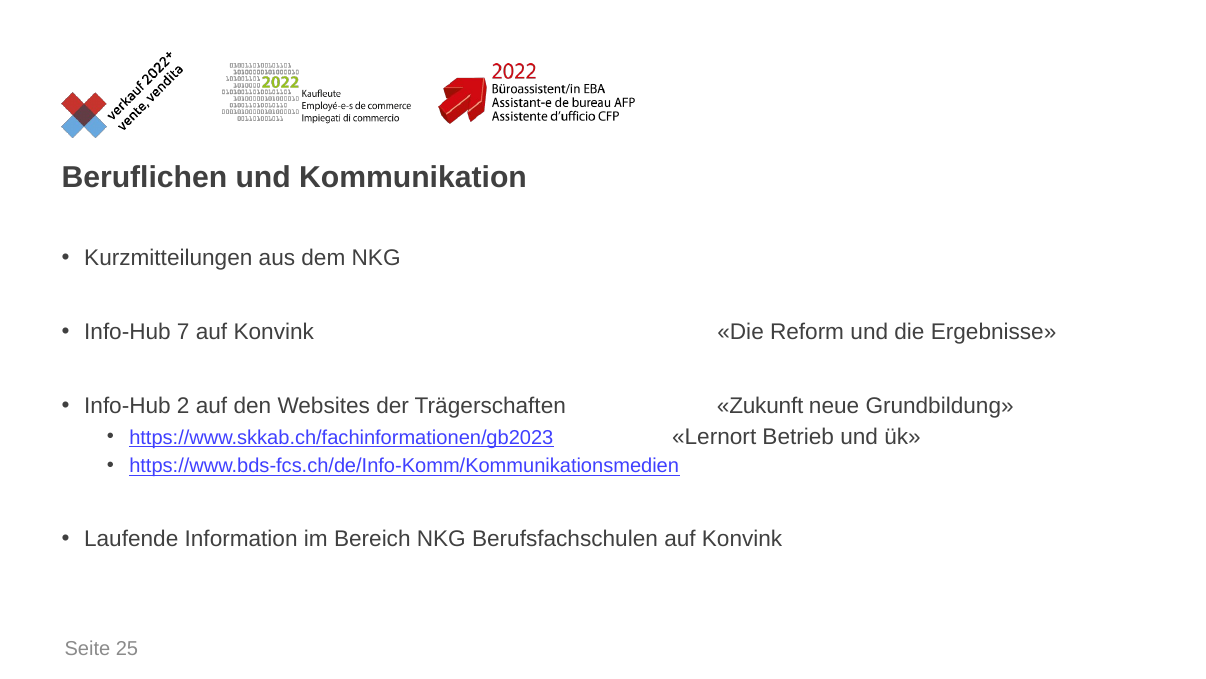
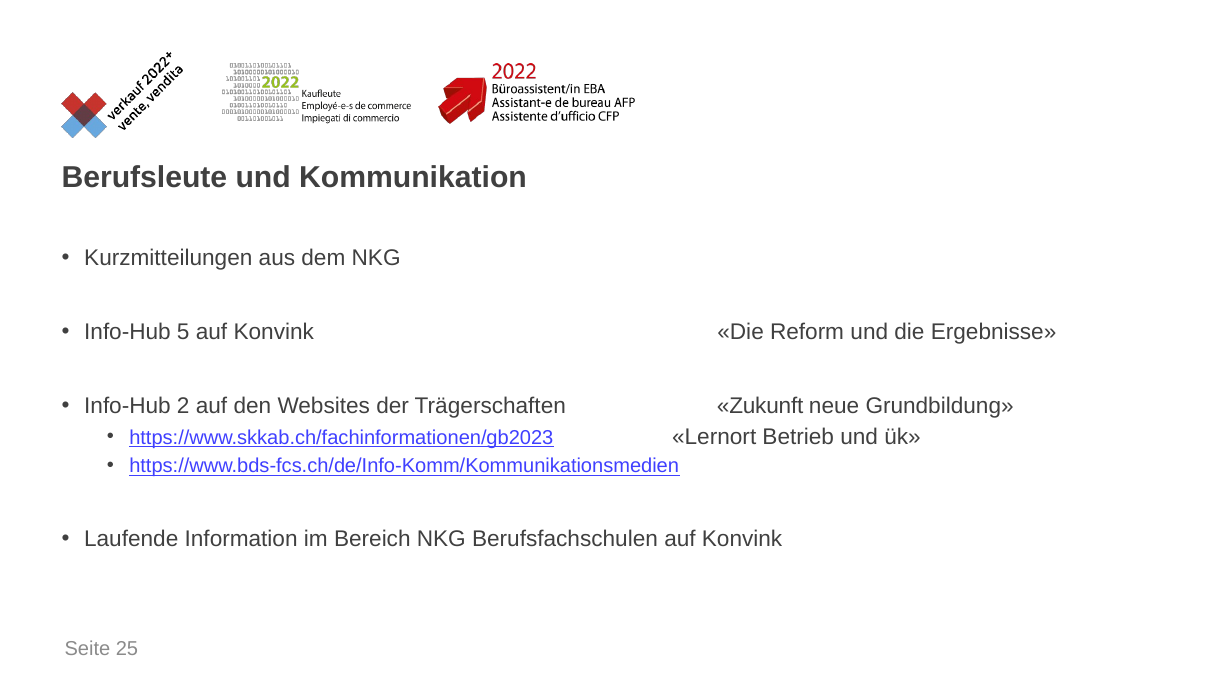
Beruflichen: Beruflichen -> Berufsleute
7: 7 -> 5
